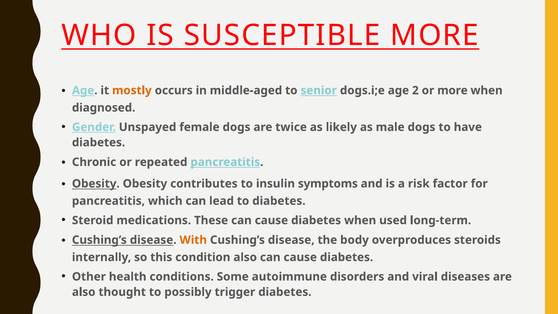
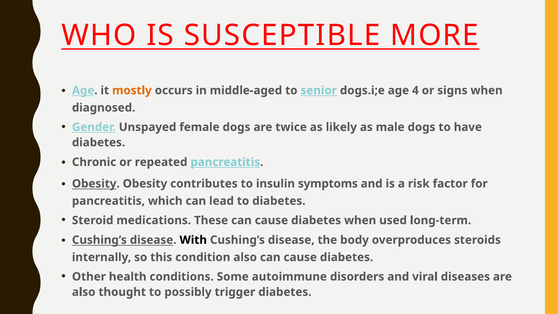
2: 2 -> 4
or more: more -> signs
With colour: orange -> black
